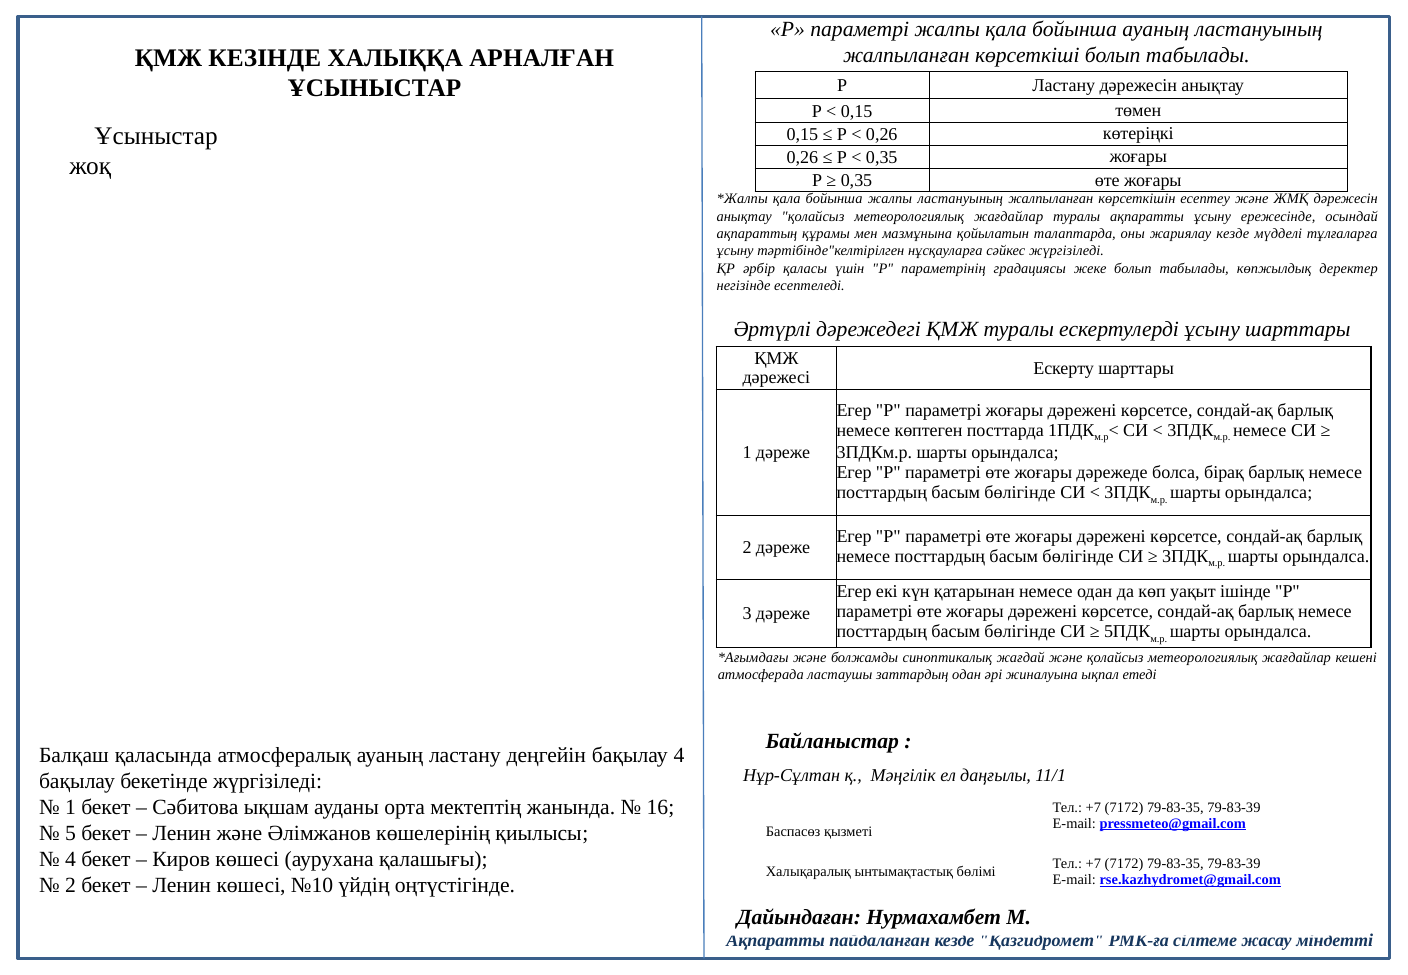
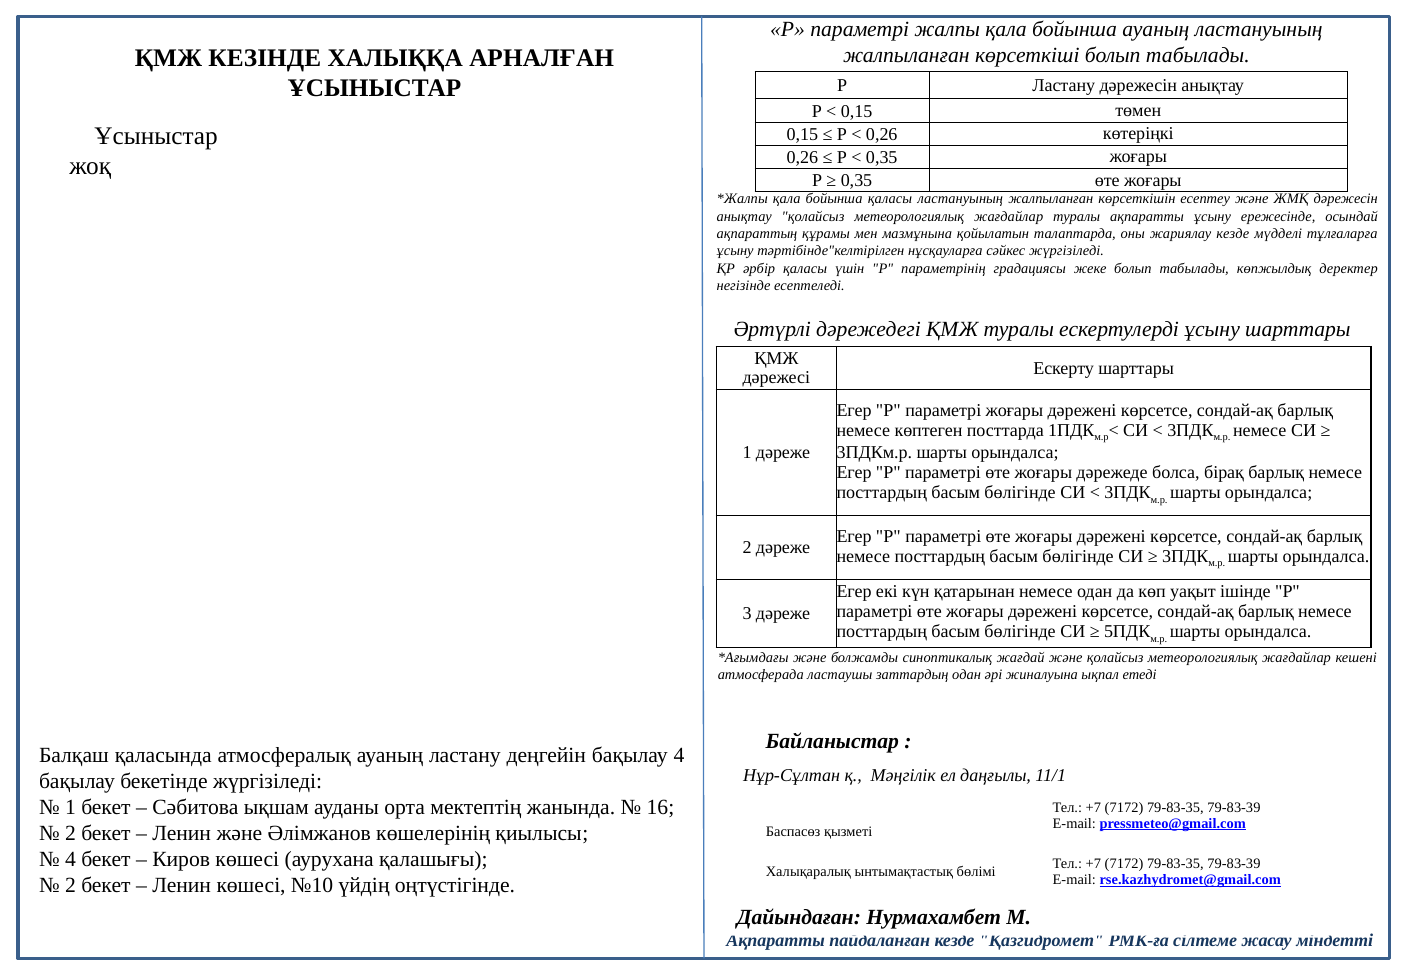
бойынша жалпы: жалпы -> қаласы
5 at (71, 833): 5 -> 2
